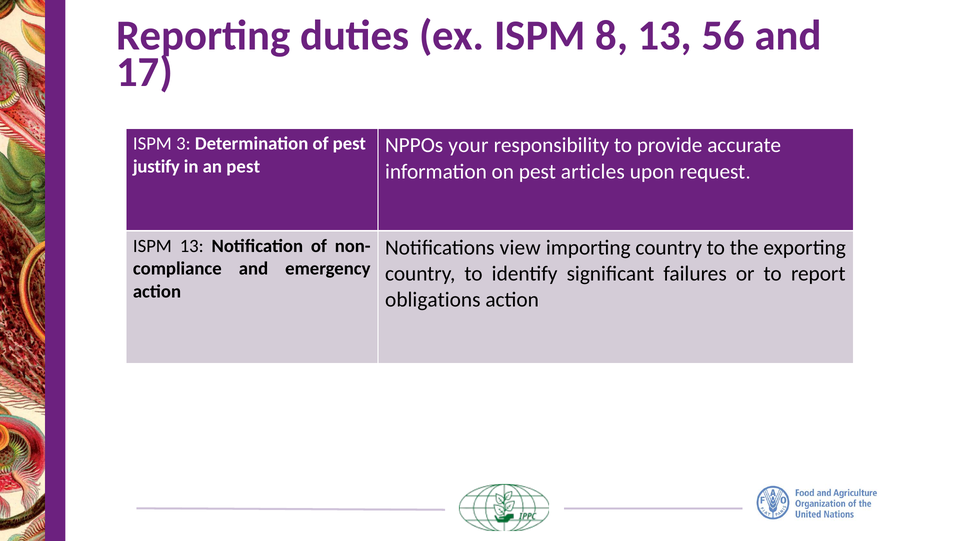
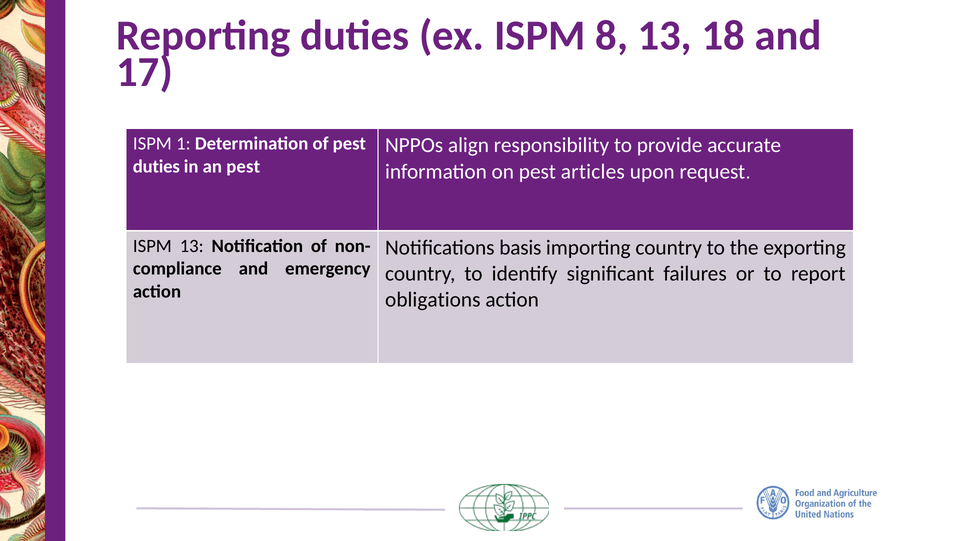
56: 56 -> 18
3: 3 -> 1
your: your -> align
justify at (156, 166): justify -> duties
view: view -> basis
